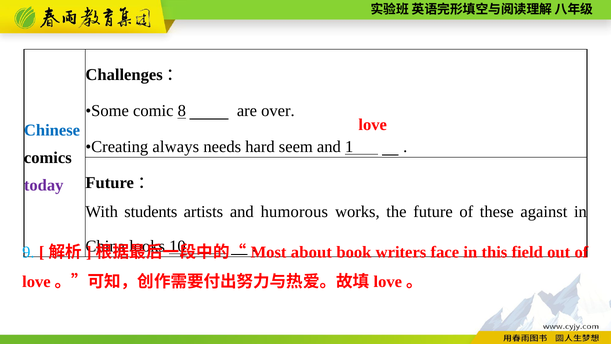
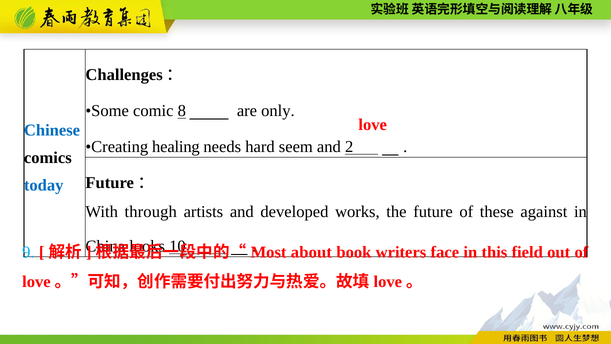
over: over -> only
always: always -> healing
1: 1 -> 2
today colour: purple -> blue
students: students -> through
humorous: humorous -> developed
